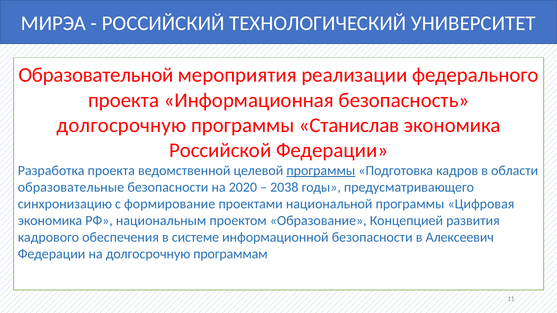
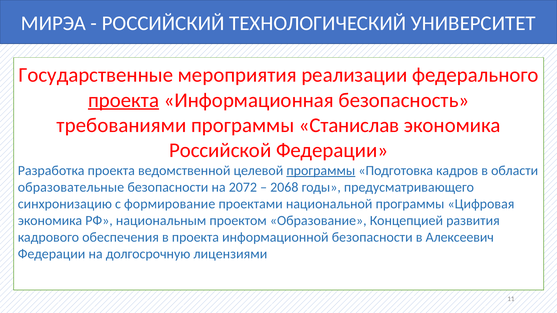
Образовательной: Образовательной -> Государственные
проекта at (124, 100) underline: none -> present
долгосрочную at (121, 125): долгосрочную -> требованиями
2020: 2020 -> 2072
2038: 2038 -> 2068
в системе: системе -> проекта
программам: программам -> лицензиями
